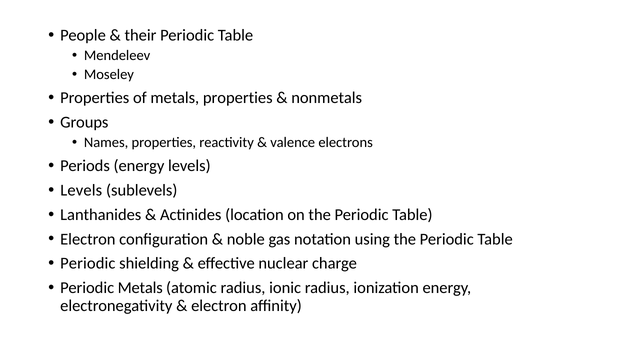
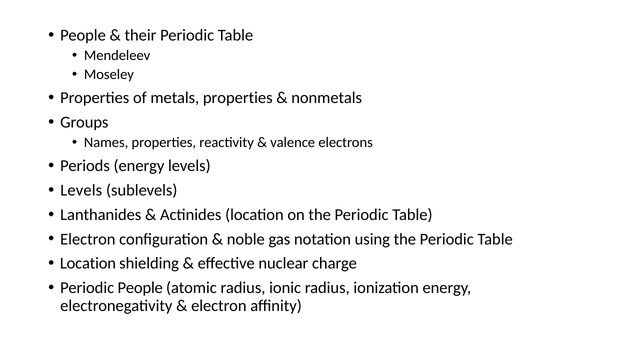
Periodic at (88, 263): Periodic -> Location
Periodic Metals: Metals -> People
